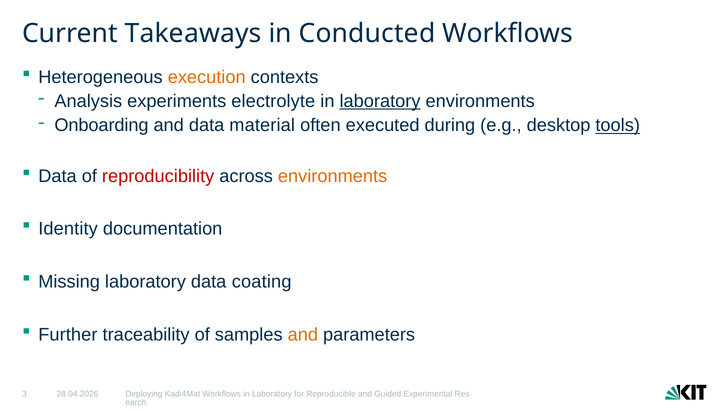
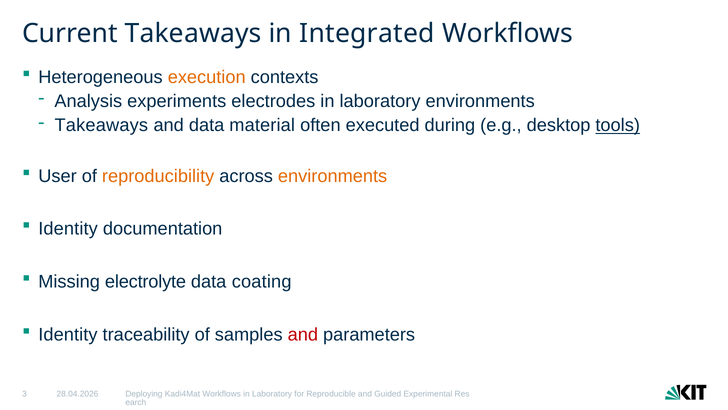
Conducted: Conducted -> Integrated
electrolyte: electrolyte -> electrodes
laboratory at (380, 101) underline: present -> none
Onboarding at (101, 125): Onboarding -> Takeaways
Data at (58, 176): Data -> User
reproducibility colour: red -> orange
Missing laboratory: laboratory -> electrolyte
Further at (68, 334): Further -> Identity
and at (303, 334) colour: orange -> red
